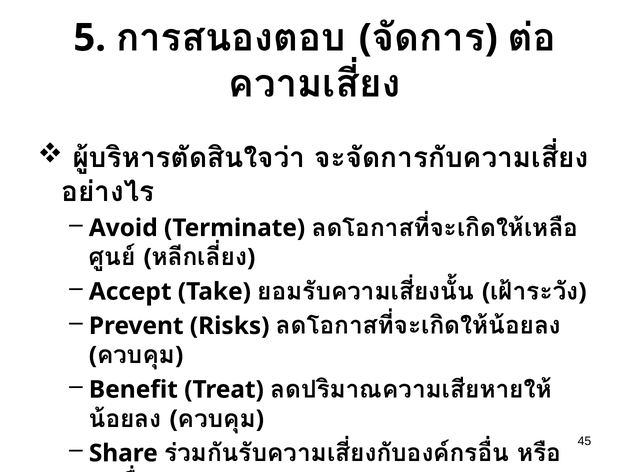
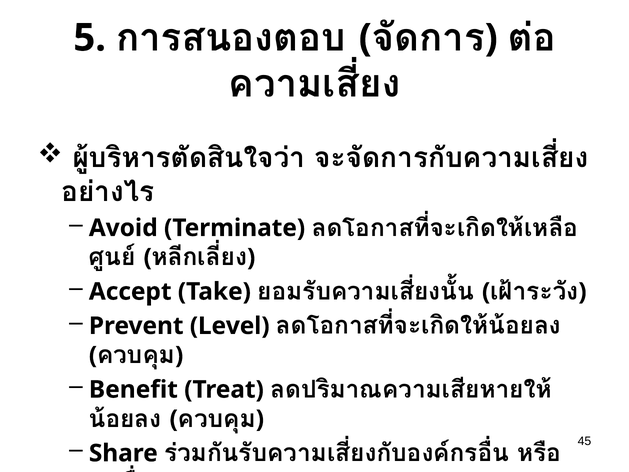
Risks: Risks -> Level
